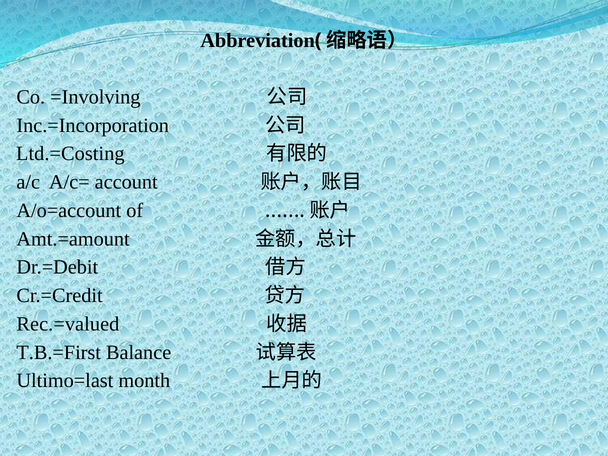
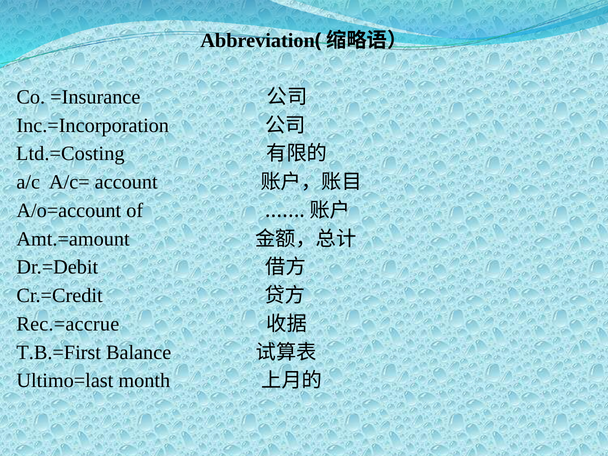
=Involving: =Involving -> =Insurance
Rec.=valued: Rec.=valued -> Rec.=accrue
